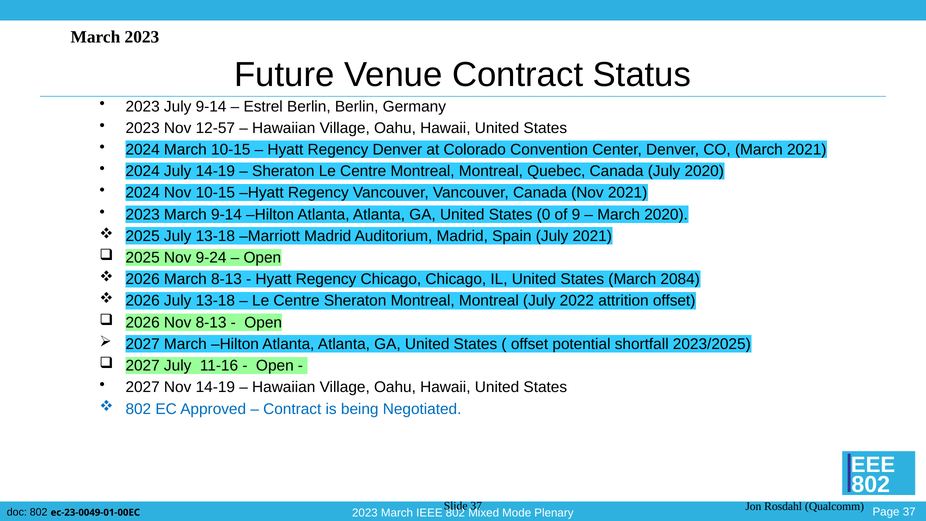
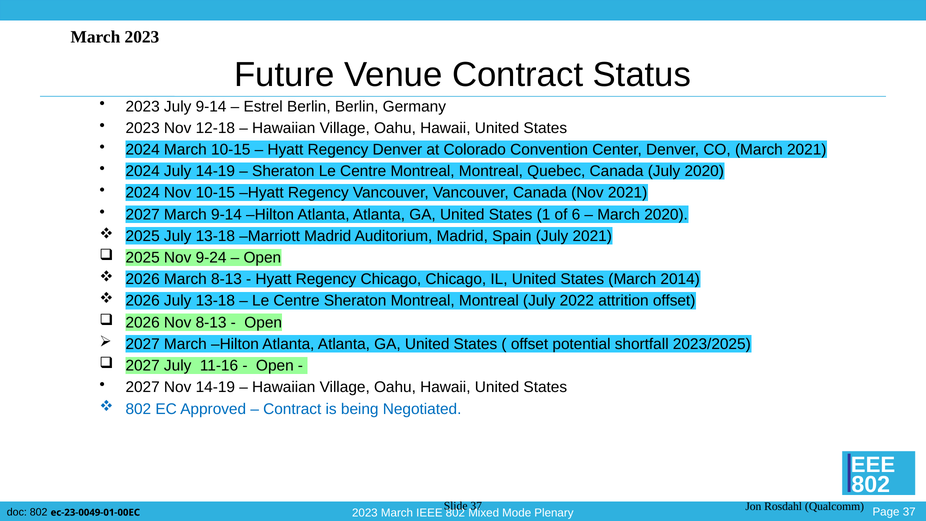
12-57: 12-57 -> 12-18
2023 at (143, 214): 2023 -> 2027
0: 0 -> 1
9: 9 -> 6
2084: 2084 -> 2014
